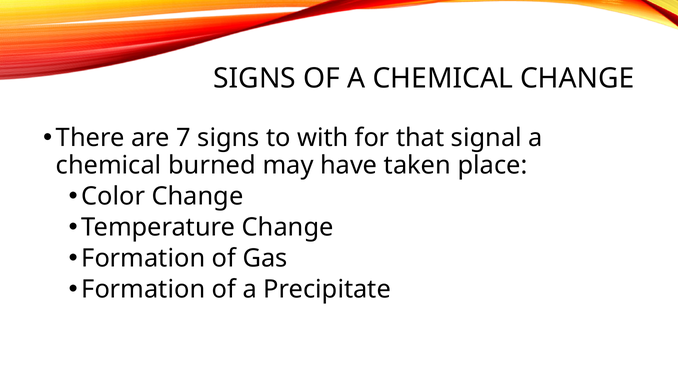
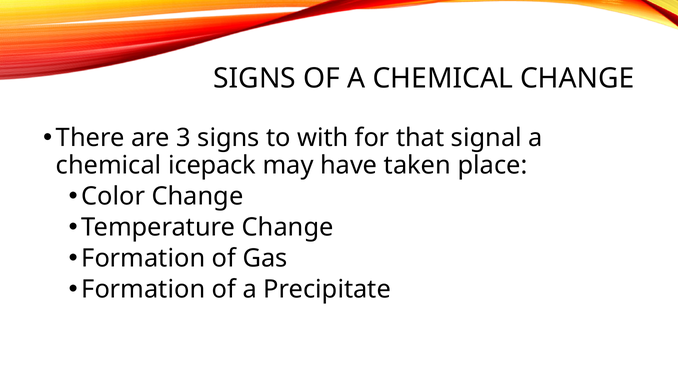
7: 7 -> 3
burned: burned -> icepack
